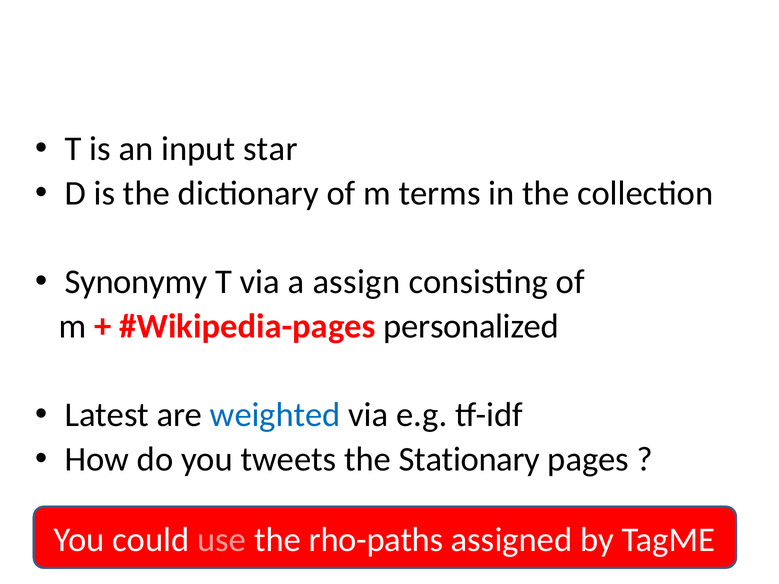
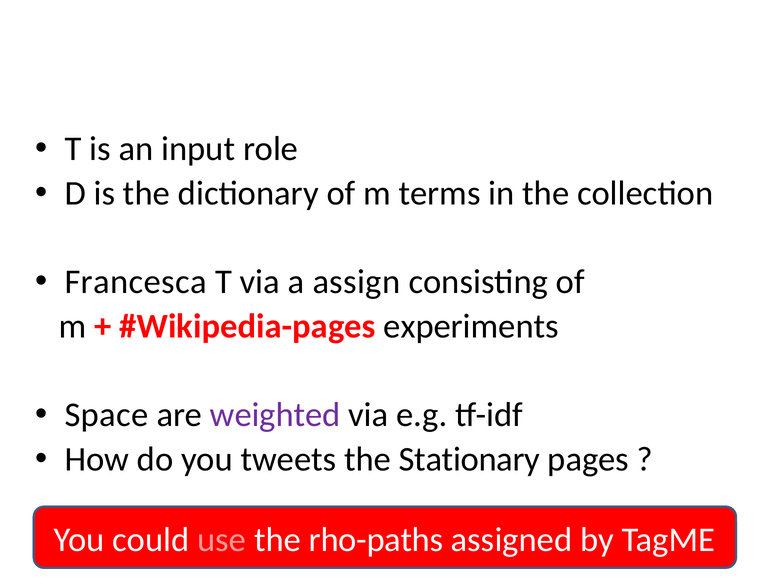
star: star -> role
Synonymy: Synonymy -> Francesca
personalized: personalized -> experiments
Latest: Latest -> Space
weighted colour: blue -> purple
